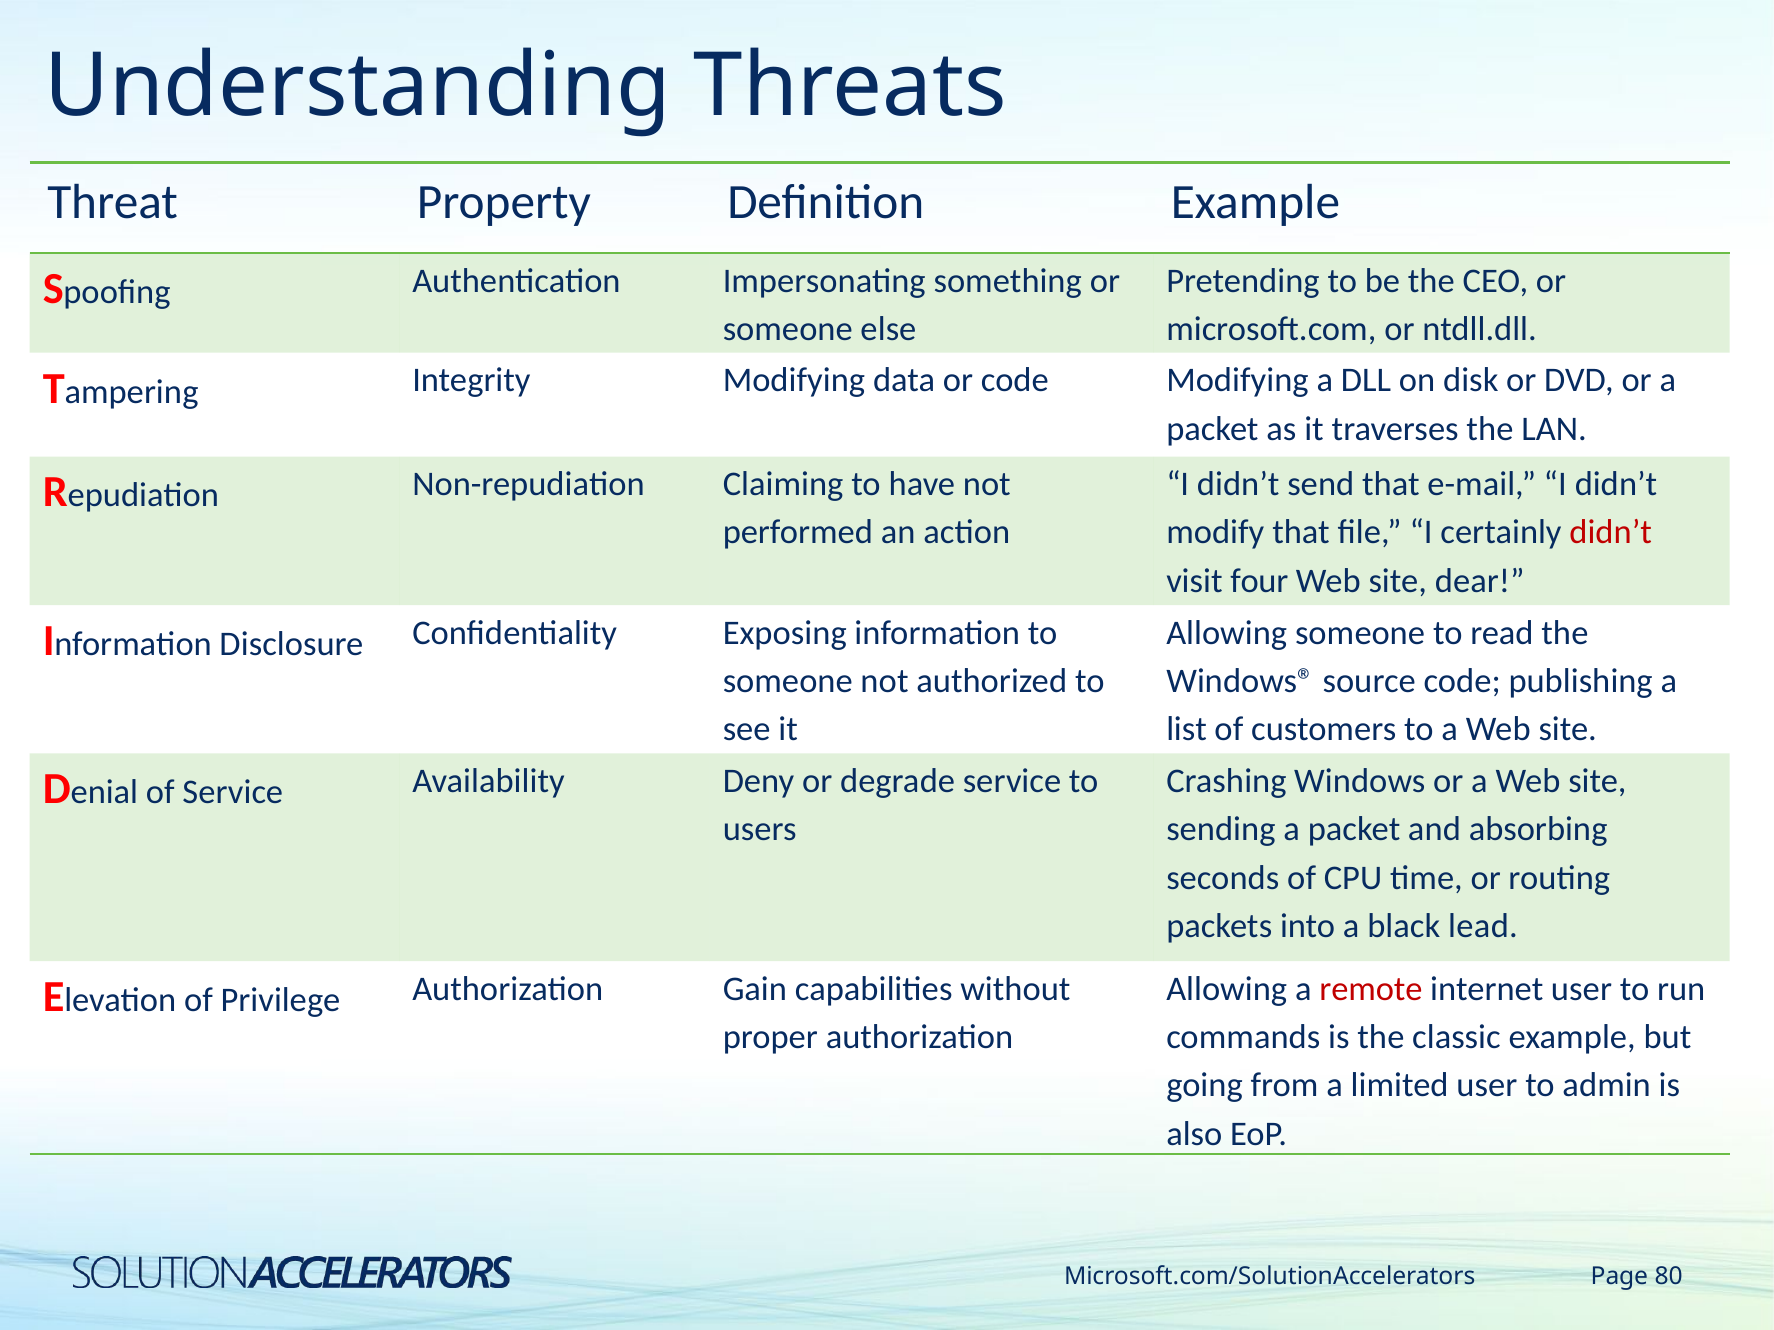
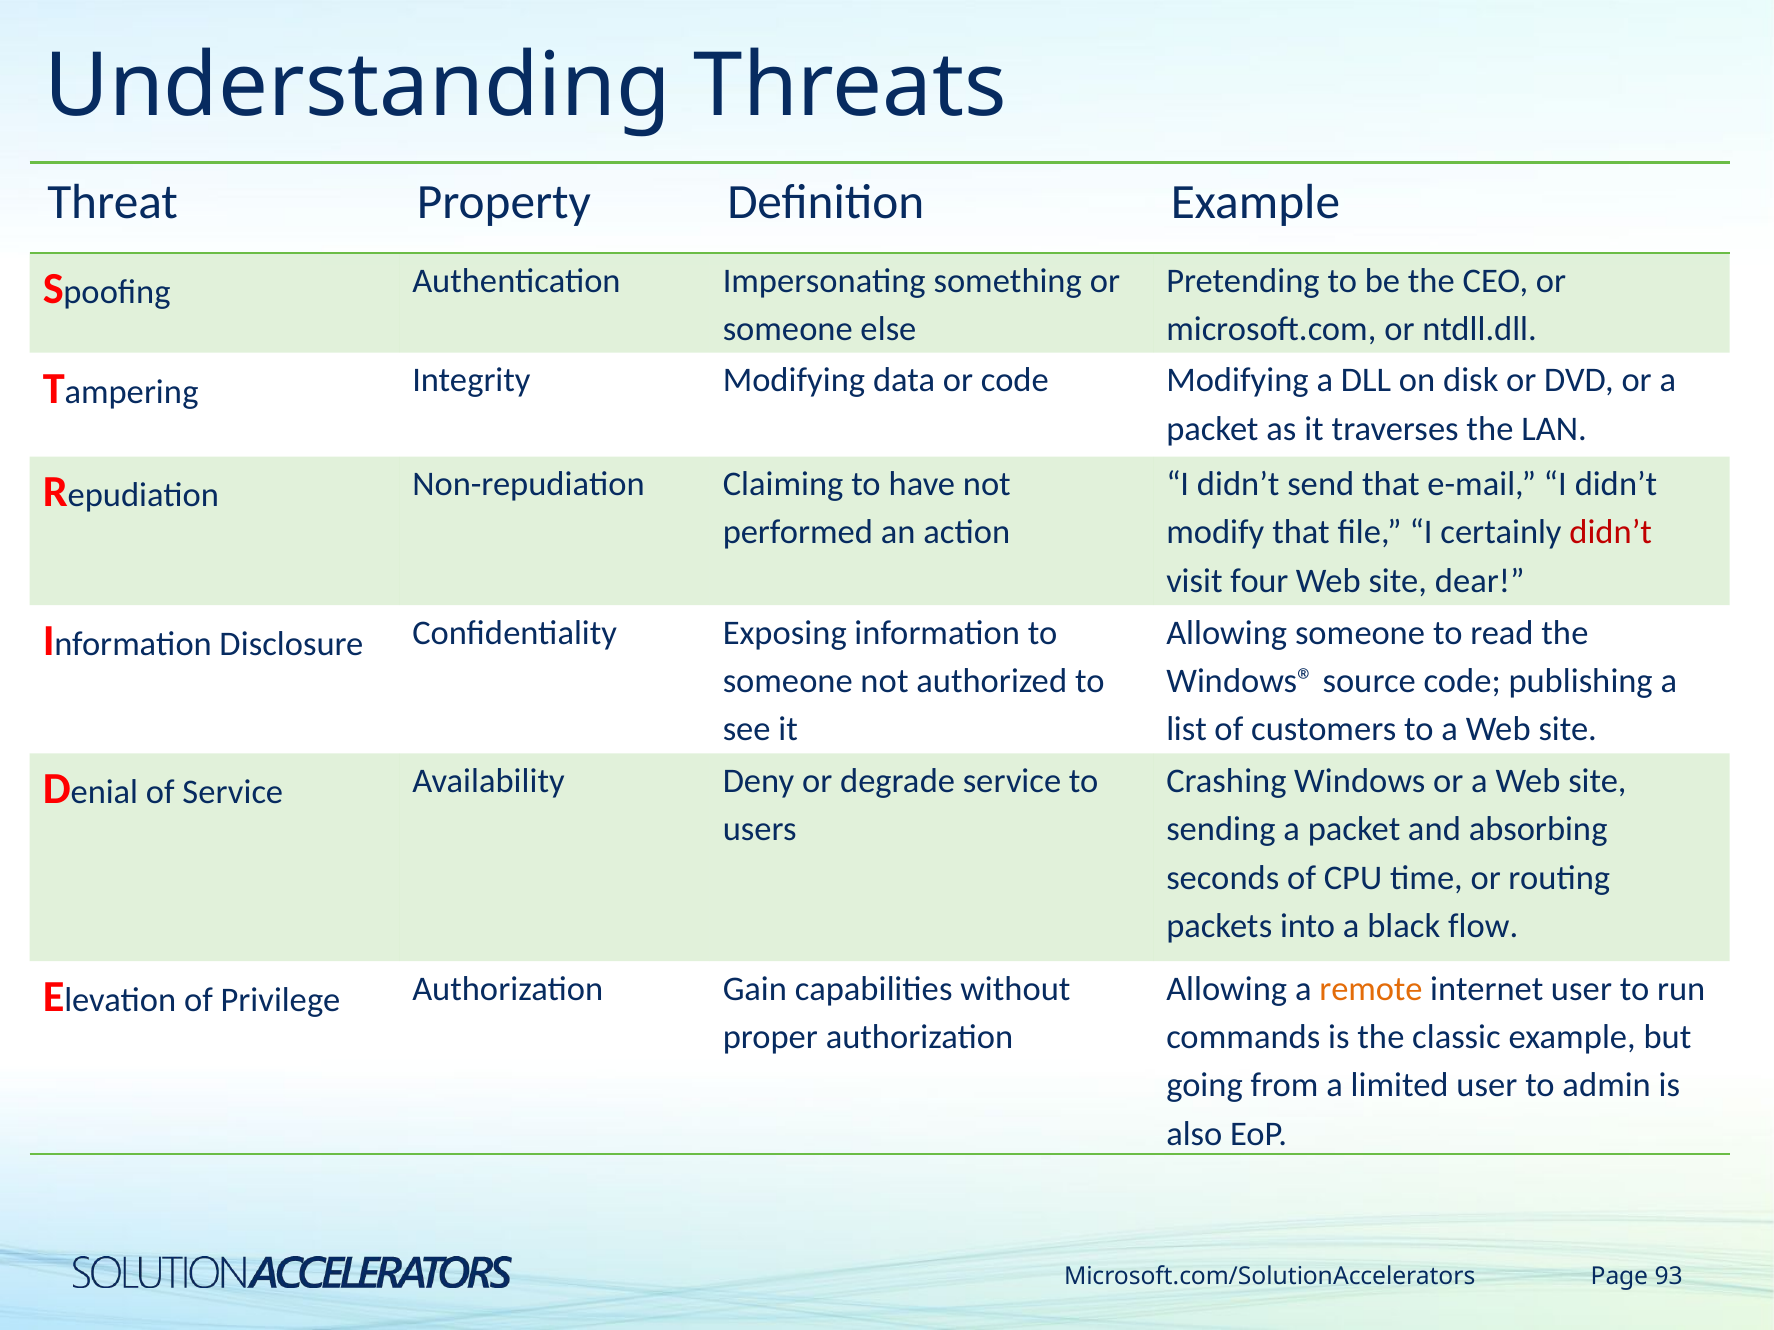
lead: lead -> flow
remote colour: red -> orange
80: 80 -> 93
